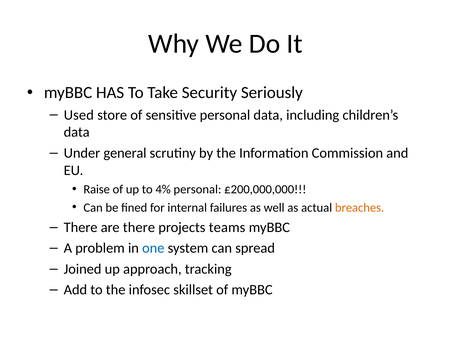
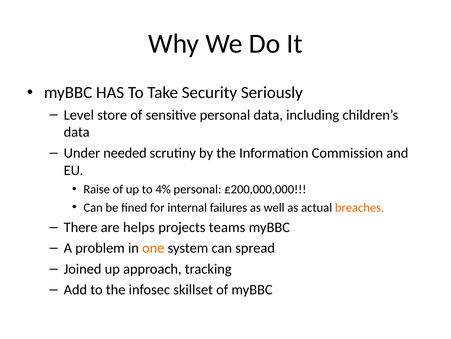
Used: Used -> Level
general: general -> needed
are there: there -> helps
one colour: blue -> orange
